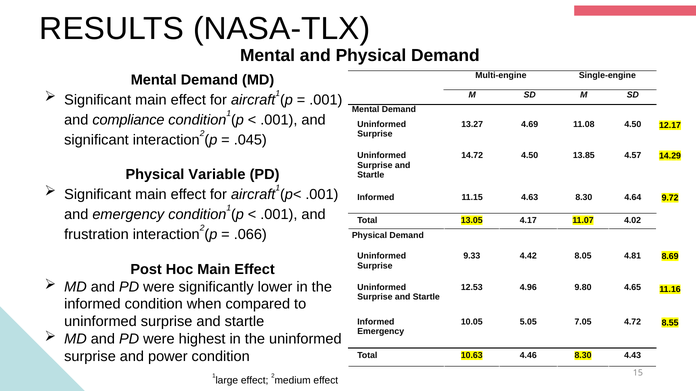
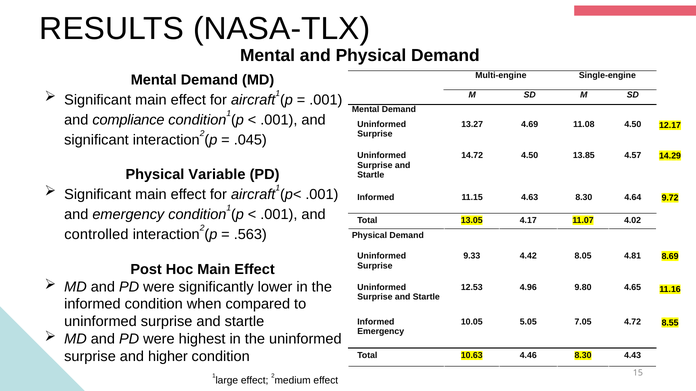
frustration: frustration -> controlled
.066: .066 -> .563
power: power -> higher
